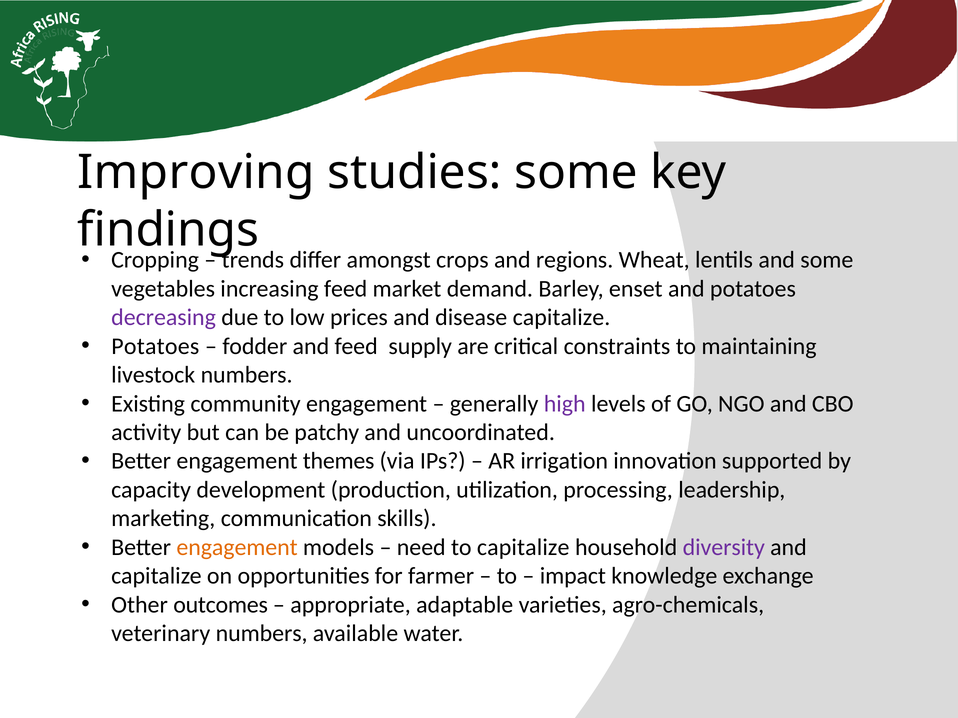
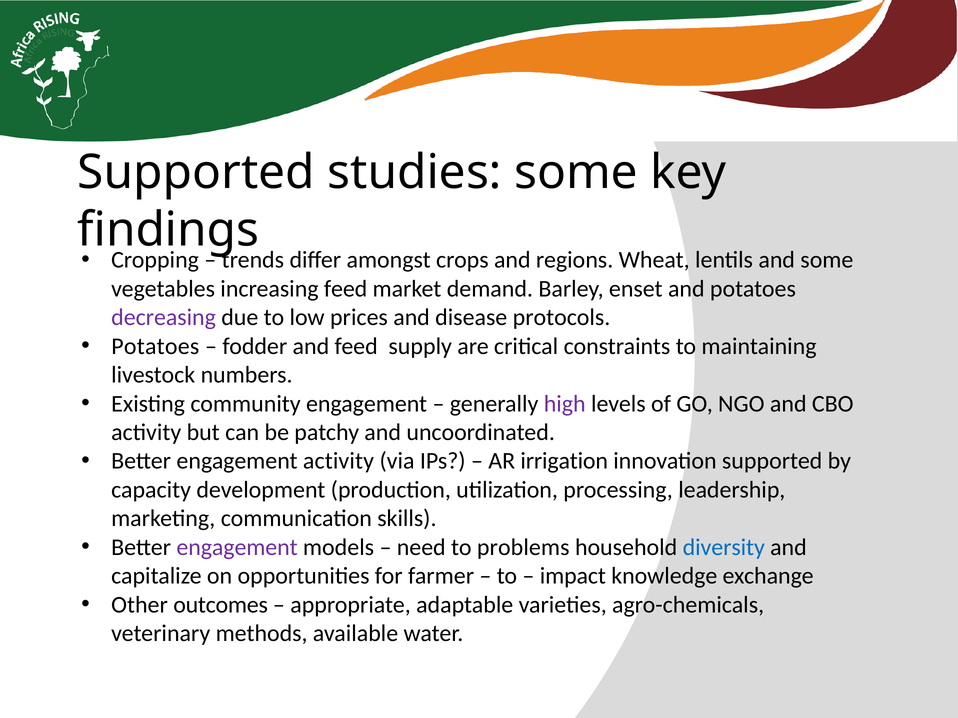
Improving at (196, 173): Improving -> Supported
disease capitalize: capitalize -> protocols
engagement themes: themes -> activity
engagement at (237, 548) colour: orange -> purple
to capitalize: capitalize -> problems
diversity colour: purple -> blue
veterinary numbers: numbers -> methods
